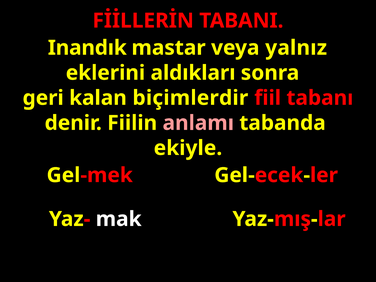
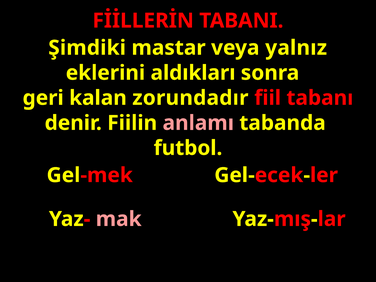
Inandık: Inandık -> Şimdiki
biçimlerdir: biçimlerdir -> zorundadır
ekiyle: ekiyle -> futbol
mak colour: white -> pink
